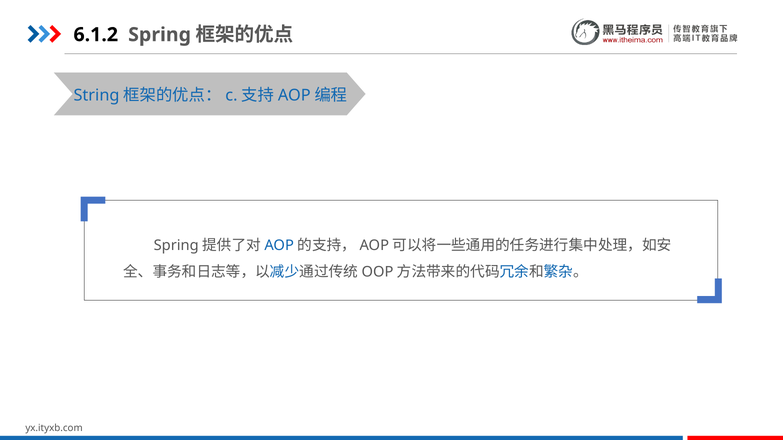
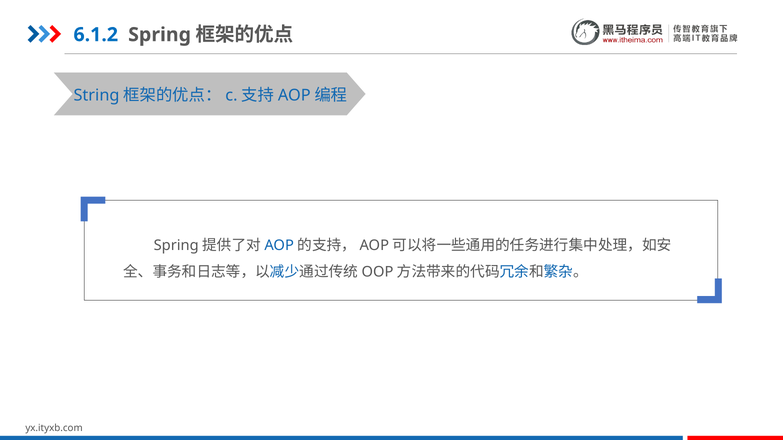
6.1.2 colour: black -> blue
